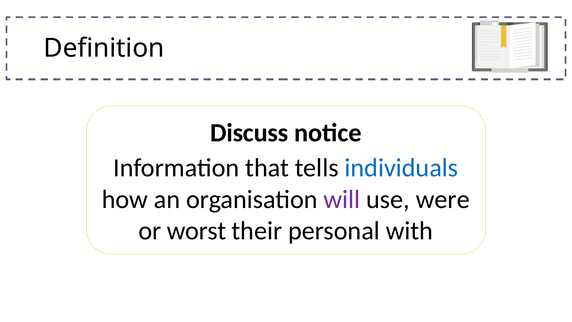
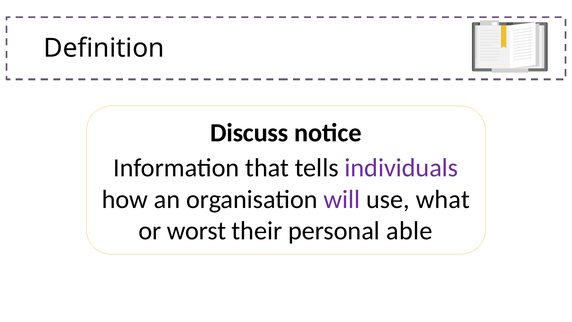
individuals colour: blue -> purple
were: were -> what
with: with -> able
